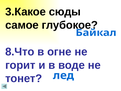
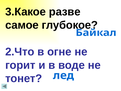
сюды: сюды -> разве
8.Что: 8.Что -> 2.Что
